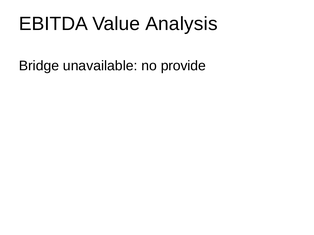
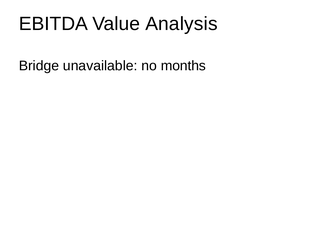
provide: provide -> months
